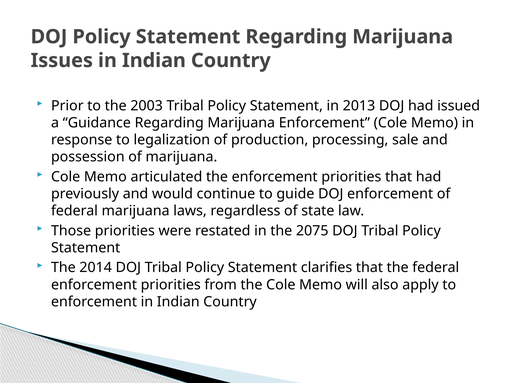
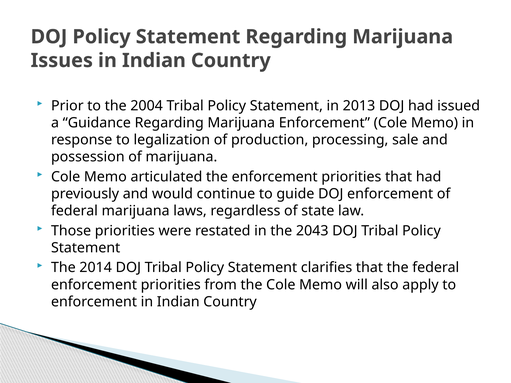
2003: 2003 -> 2004
2075: 2075 -> 2043
